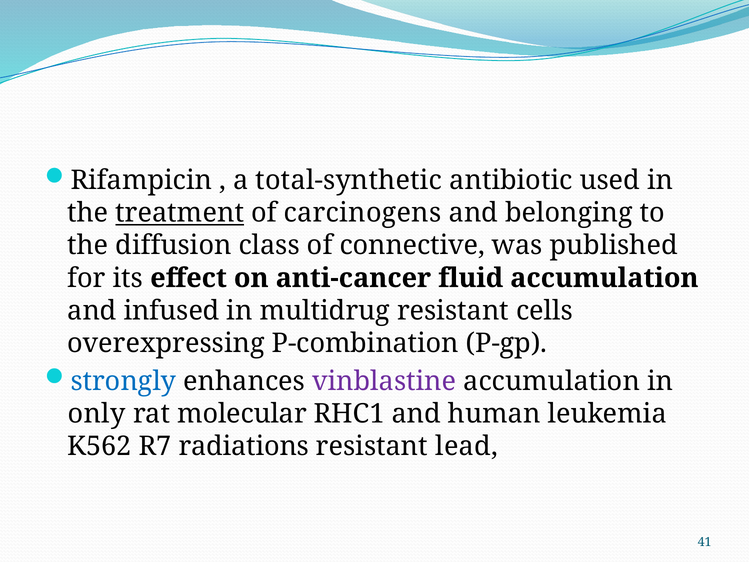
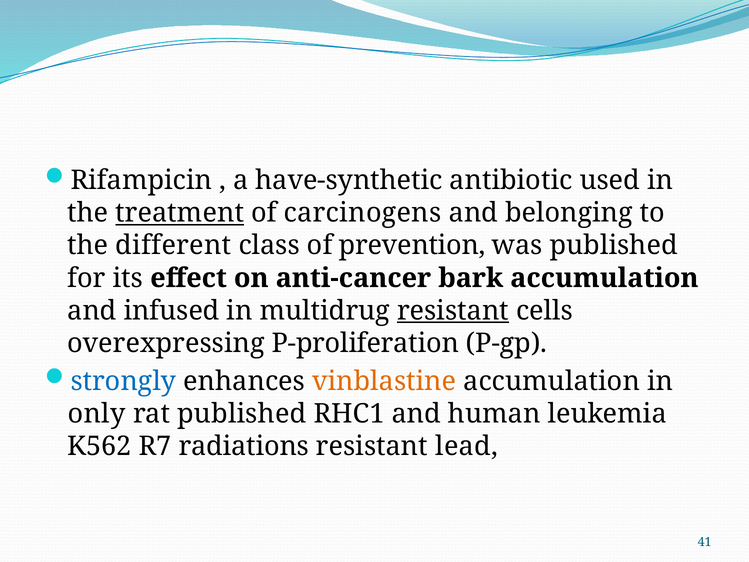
total-synthetic: total-synthetic -> have-synthetic
diffusion: diffusion -> different
connective: connective -> prevention
fluid: fluid -> bark
resistant at (453, 310) underline: none -> present
P-combination: P-combination -> P-proliferation
vinblastine colour: purple -> orange
rat molecular: molecular -> published
